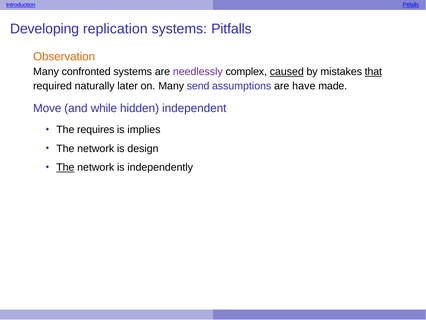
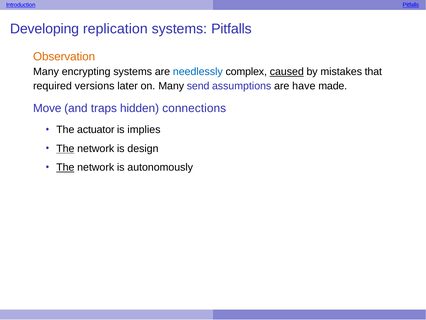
confronted: confronted -> encrypting
needlessly colour: purple -> blue
that underline: present -> none
naturally: naturally -> versions
while: while -> traps
independent: independent -> connections
requires: requires -> actuator
The at (65, 149) underline: none -> present
independently: independently -> autonomously
